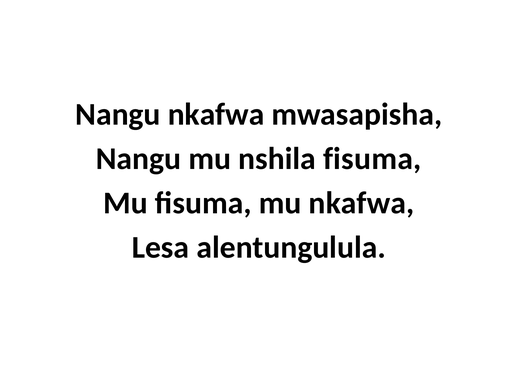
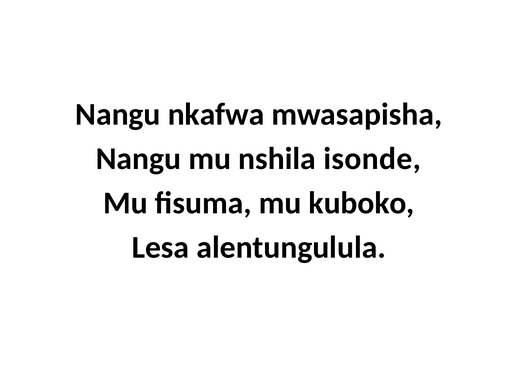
nshila fisuma: fisuma -> isonde
mu nkafwa: nkafwa -> kuboko
